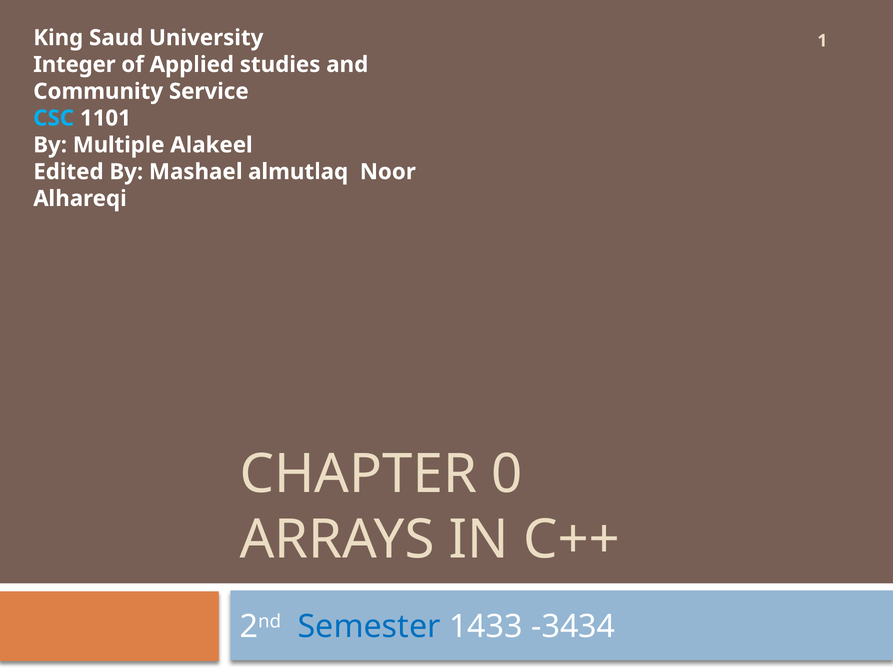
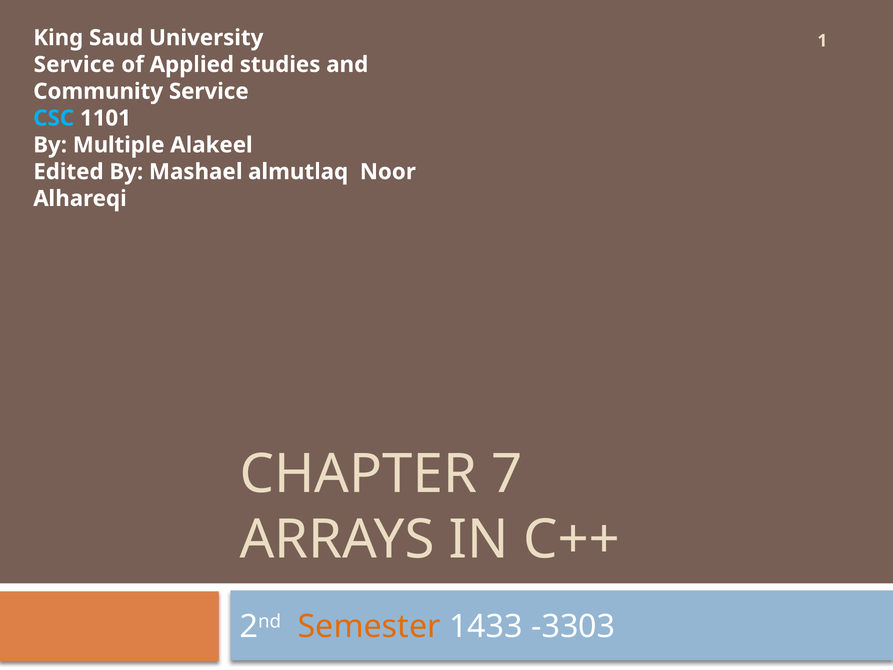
Integer at (74, 65): Integer -> Service
0: 0 -> 7
Semester colour: blue -> orange
-3434: -3434 -> -3303
